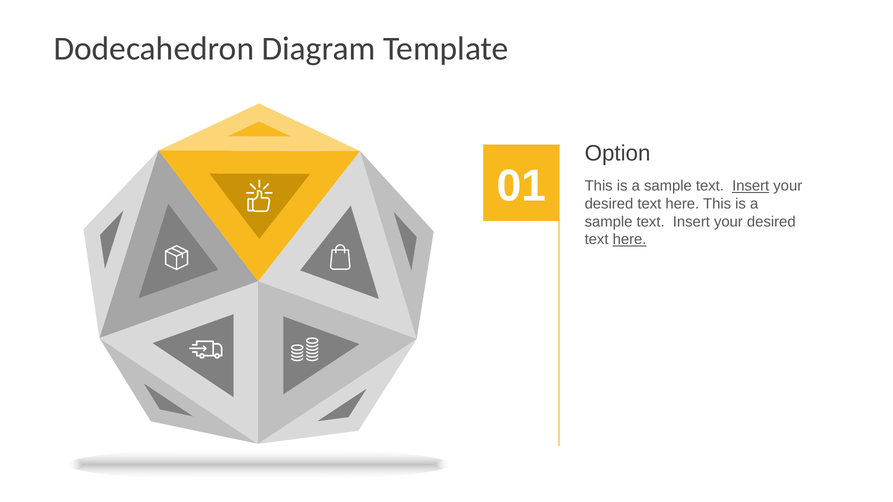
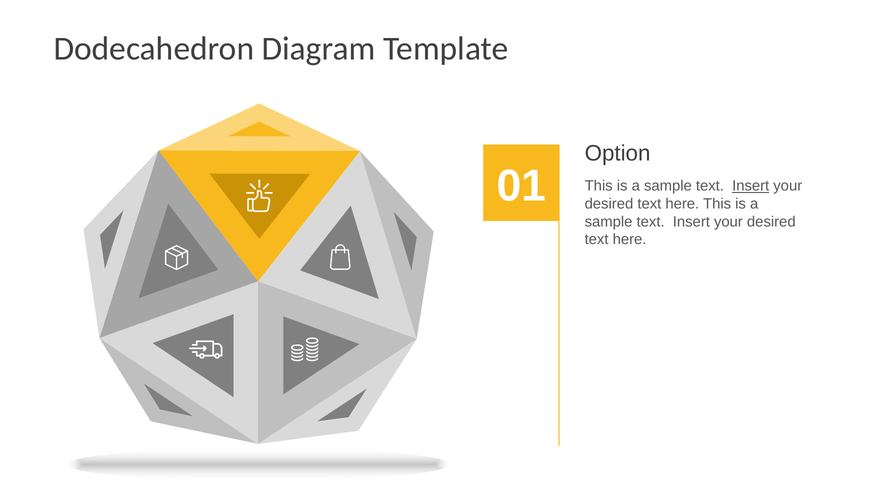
here at (630, 240) underline: present -> none
